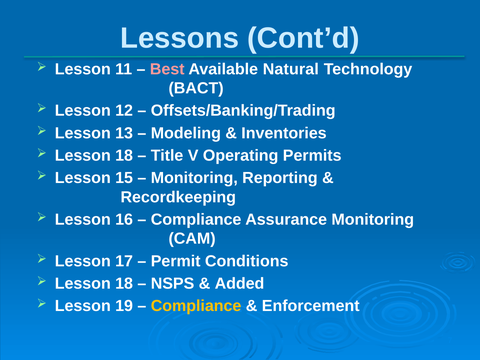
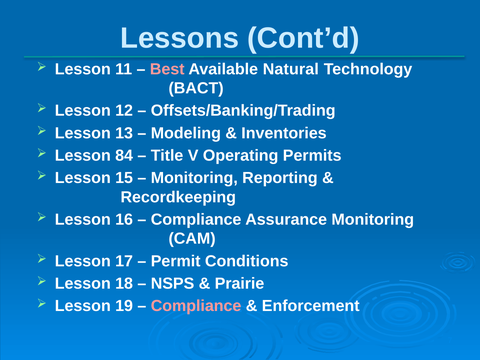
18 at (124, 155): 18 -> 84
Added: Added -> Prairie
Compliance at (196, 306) colour: yellow -> pink
